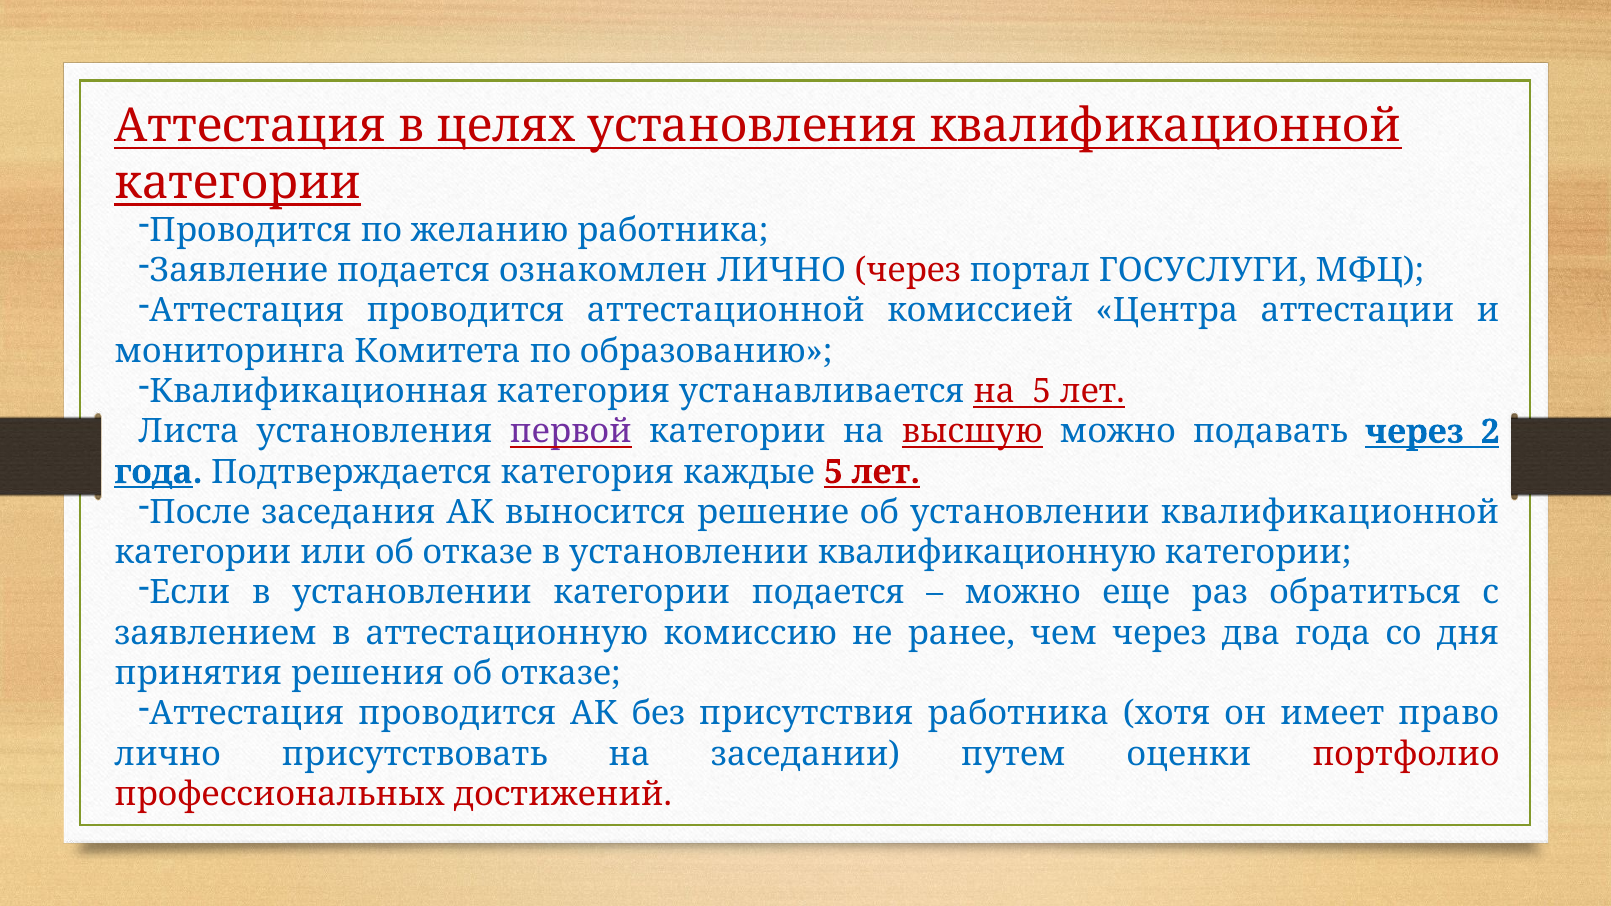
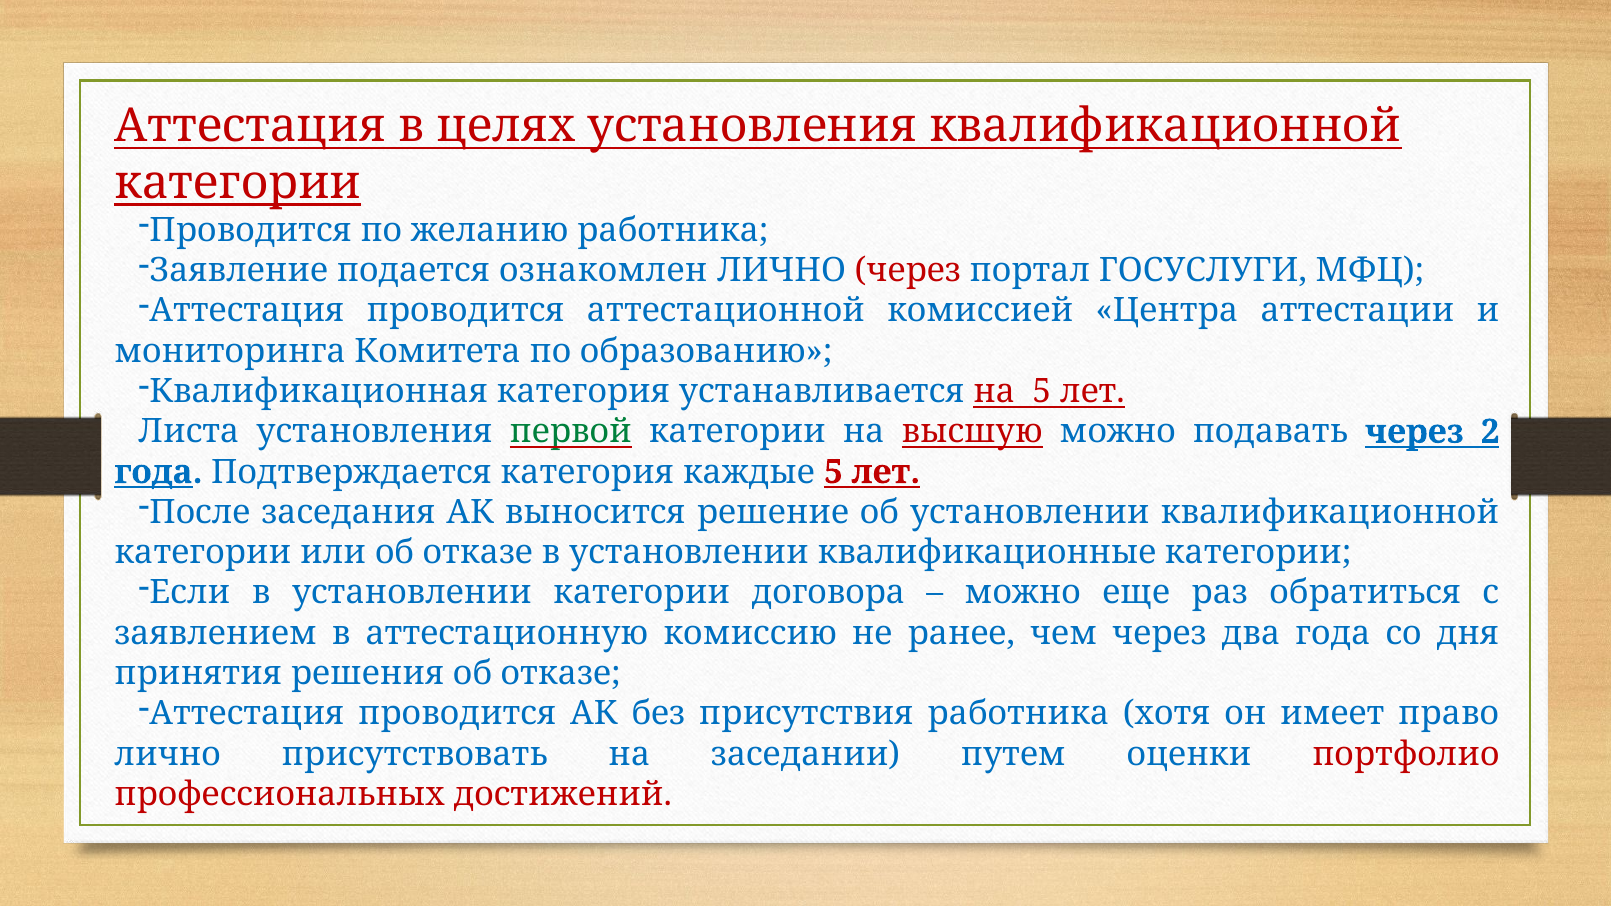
первой colour: purple -> green
квалификационную: квалификационную -> квалификационные
категории подается: подается -> договора
